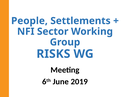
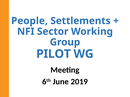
RISKS: RISKS -> PILOT
